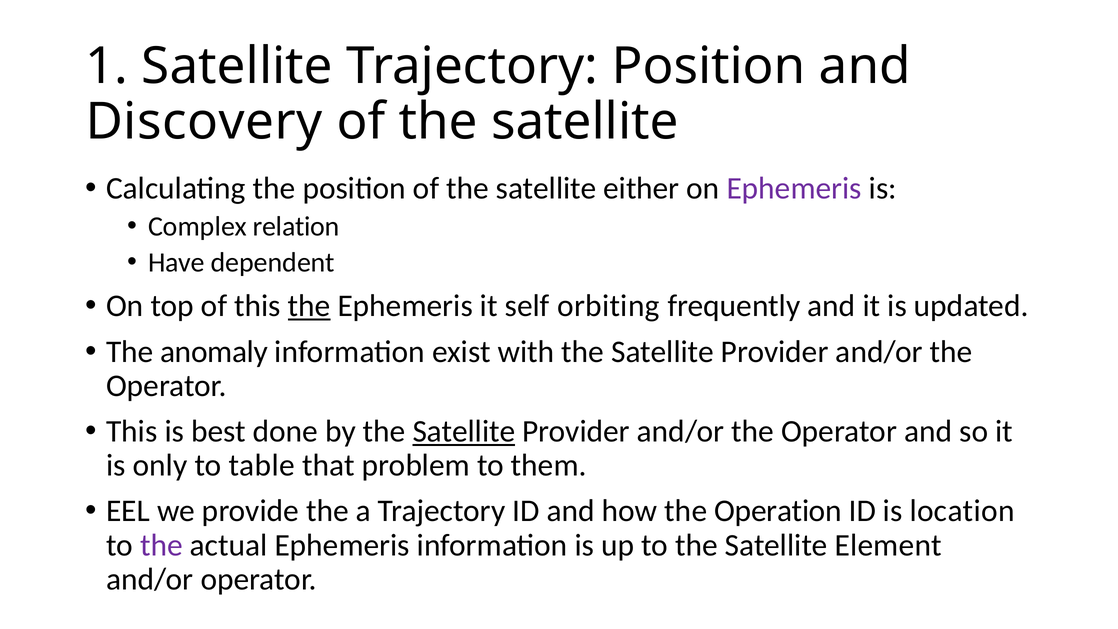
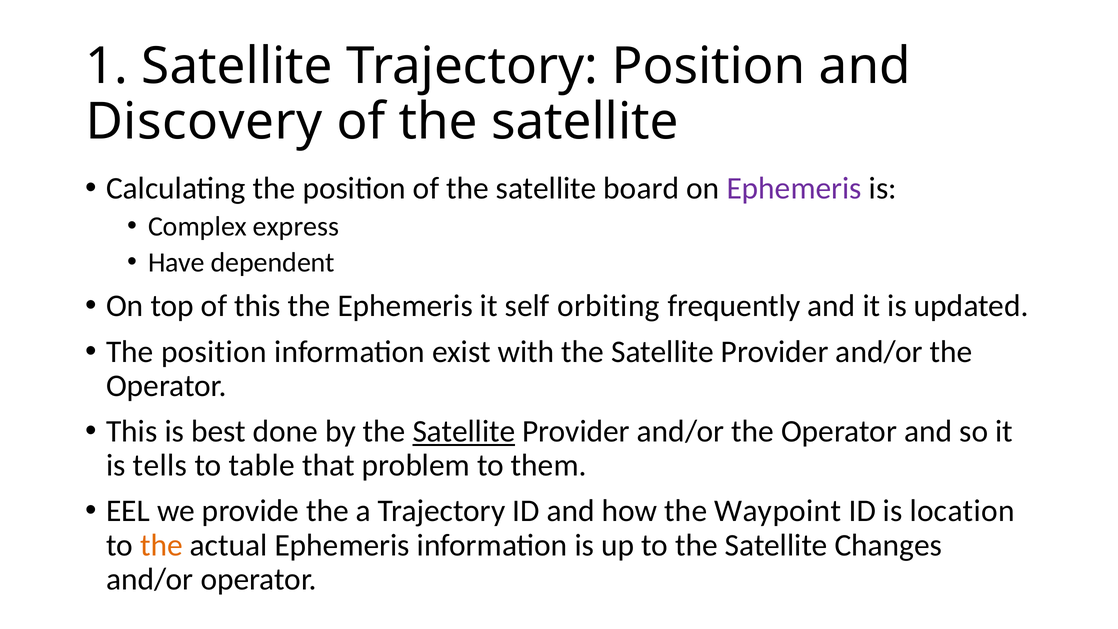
either: either -> board
relation: relation -> express
the at (309, 306) underline: present -> none
anomaly at (214, 352): anomaly -> position
only: only -> tells
Operation: Operation -> Waypoint
the at (161, 545) colour: purple -> orange
Element: Element -> Changes
